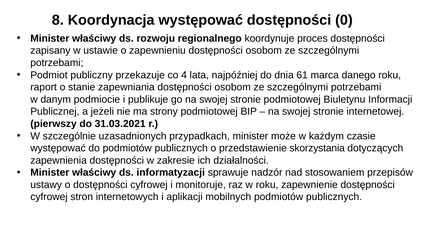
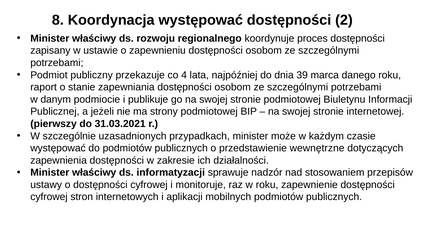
0: 0 -> 2
61: 61 -> 39
skorzystania: skorzystania -> wewnętrzne
